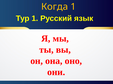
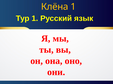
Когда: Когда -> Клёна
